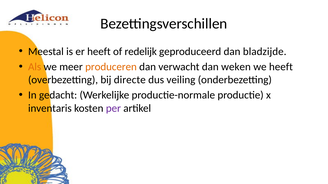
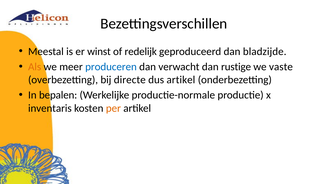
er heeft: heeft -> winst
produceren colour: orange -> blue
weken: weken -> rustige
we heeft: heeft -> vaste
dus veiling: veiling -> artikel
gedacht: gedacht -> bepalen
per colour: purple -> orange
